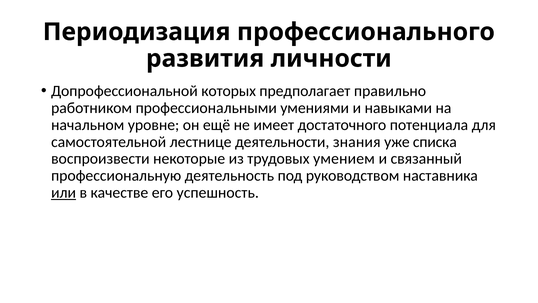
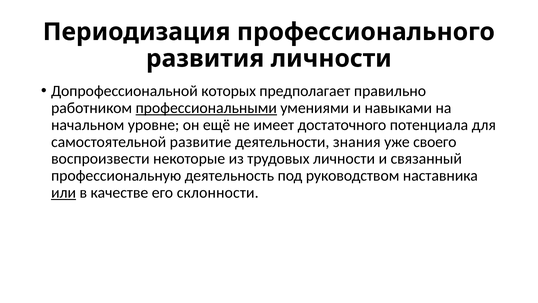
профессиональными underline: none -> present
лестнице: лестнице -> развитие
списка: списка -> своего
трудовых умением: умением -> личности
успешность: успешность -> склонности
